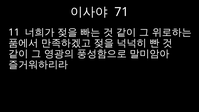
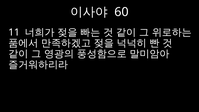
71: 71 -> 60
